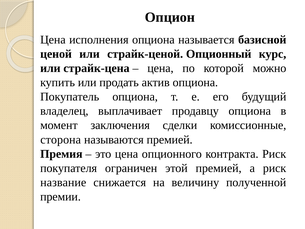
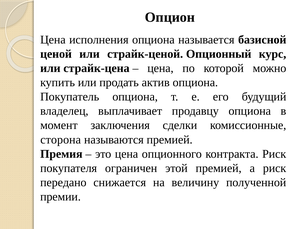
название: название -> передано
